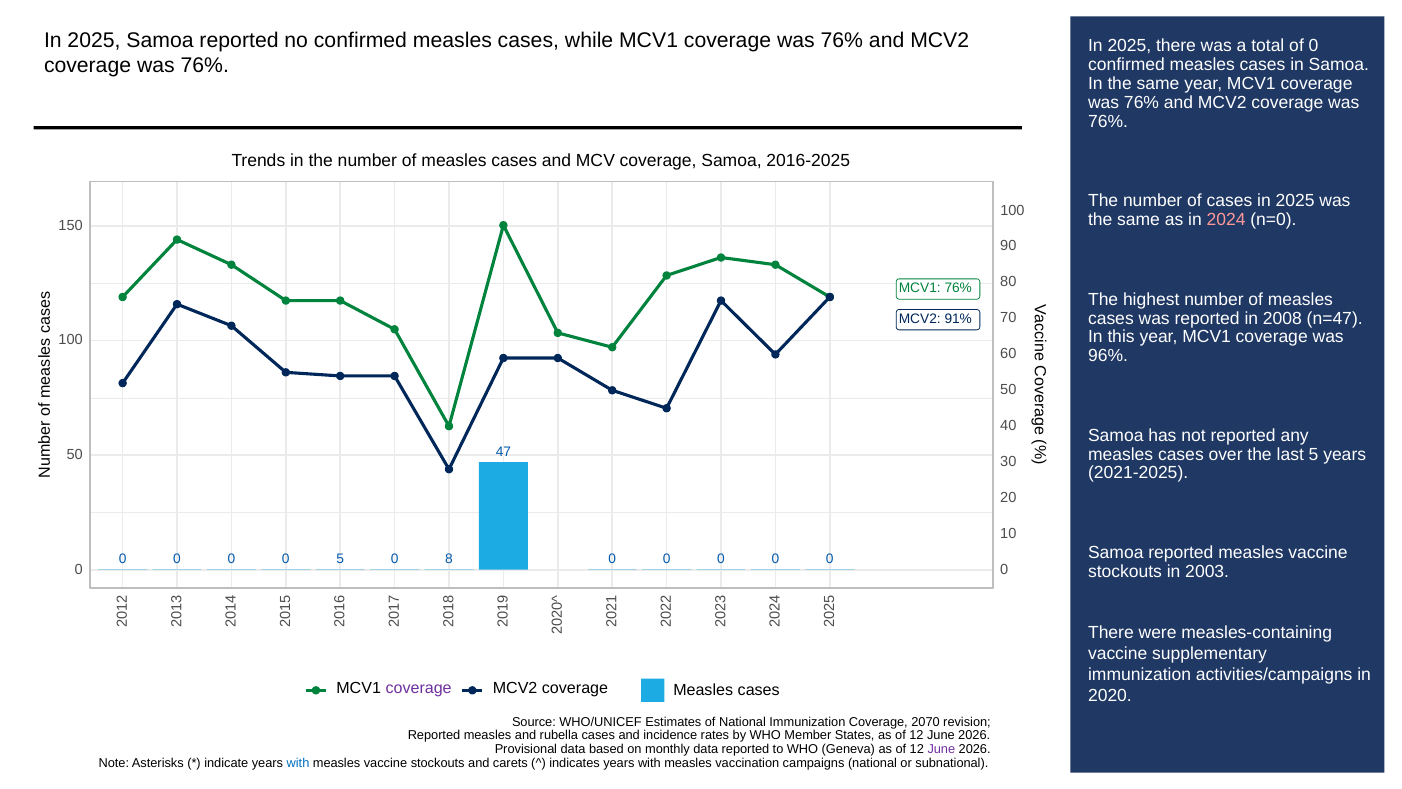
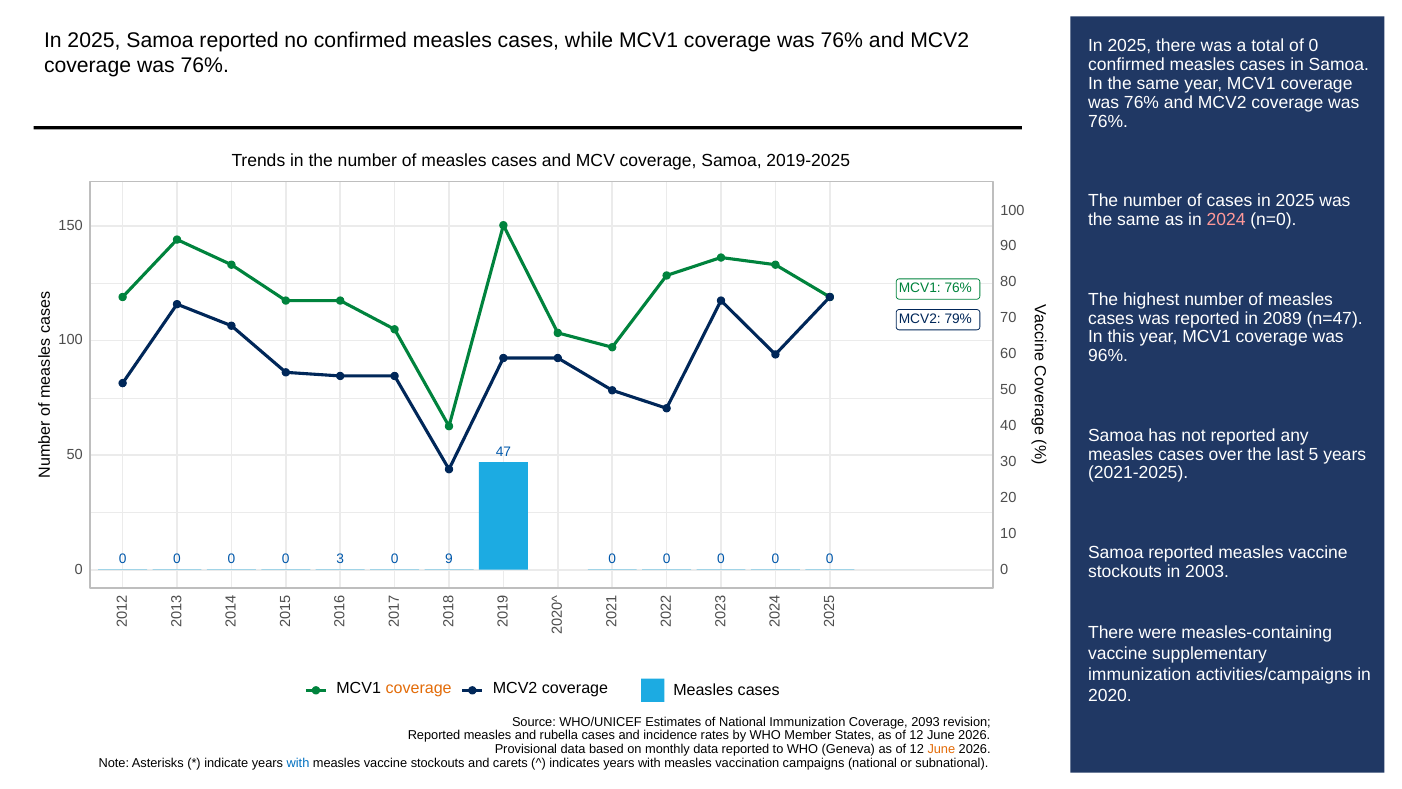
2016-2025: 2016-2025 -> 2019-2025
2008: 2008 -> 2089
91%: 91% -> 79%
0 5: 5 -> 3
0 8: 8 -> 9
coverage at (419, 688) colour: purple -> orange
2070: 2070 -> 2093
June at (941, 749) colour: purple -> orange
